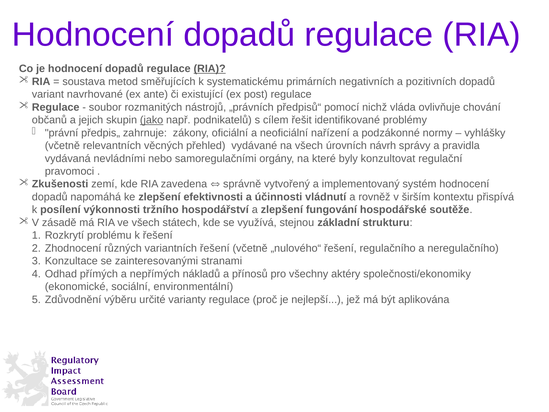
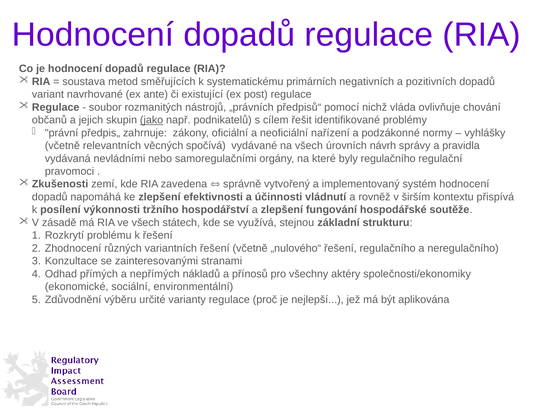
RIA at (210, 69) underline: present -> none
přehled: přehled -> spočívá
byly konzultovat: konzultovat -> regulačního
